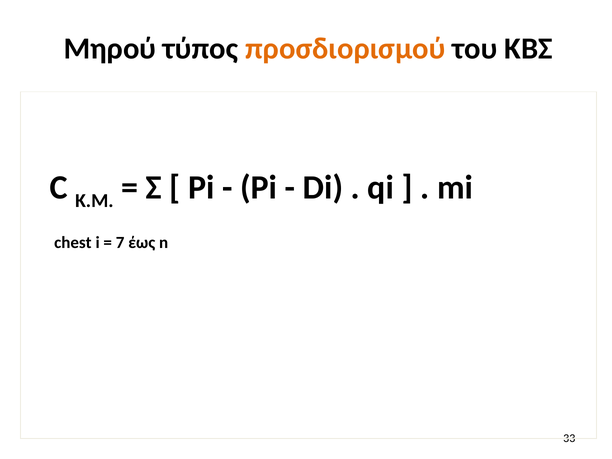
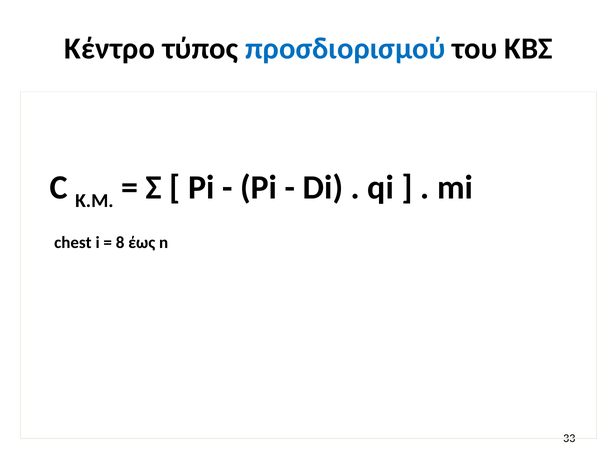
Μηρού: Μηρού -> Κέντρο
προσδιορισμού colour: orange -> blue
7: 7 -> 8
